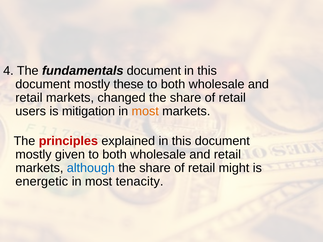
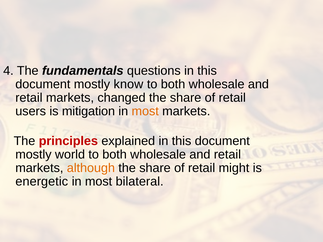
fundamentals document: document -> questions
these: these -> know
given: given -> world
although colour: blue -> orange
tenacity: tenacity -> bilateral
